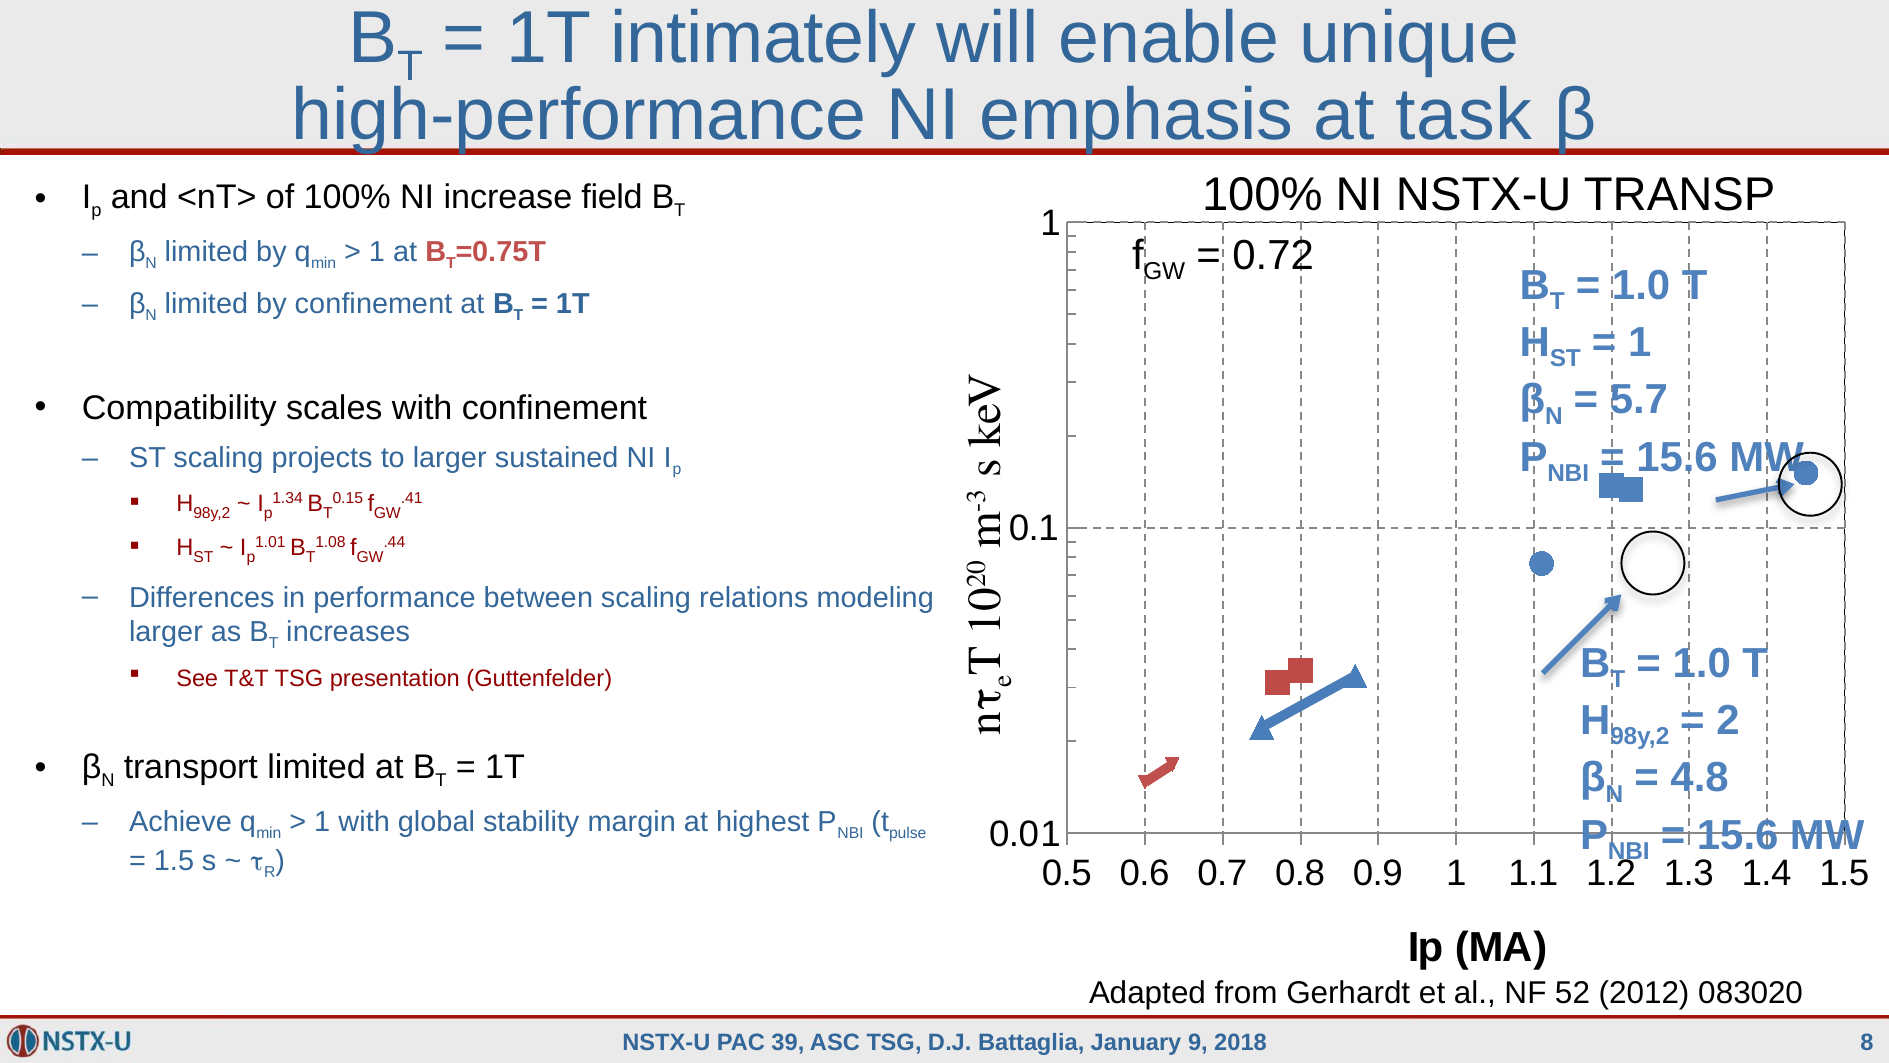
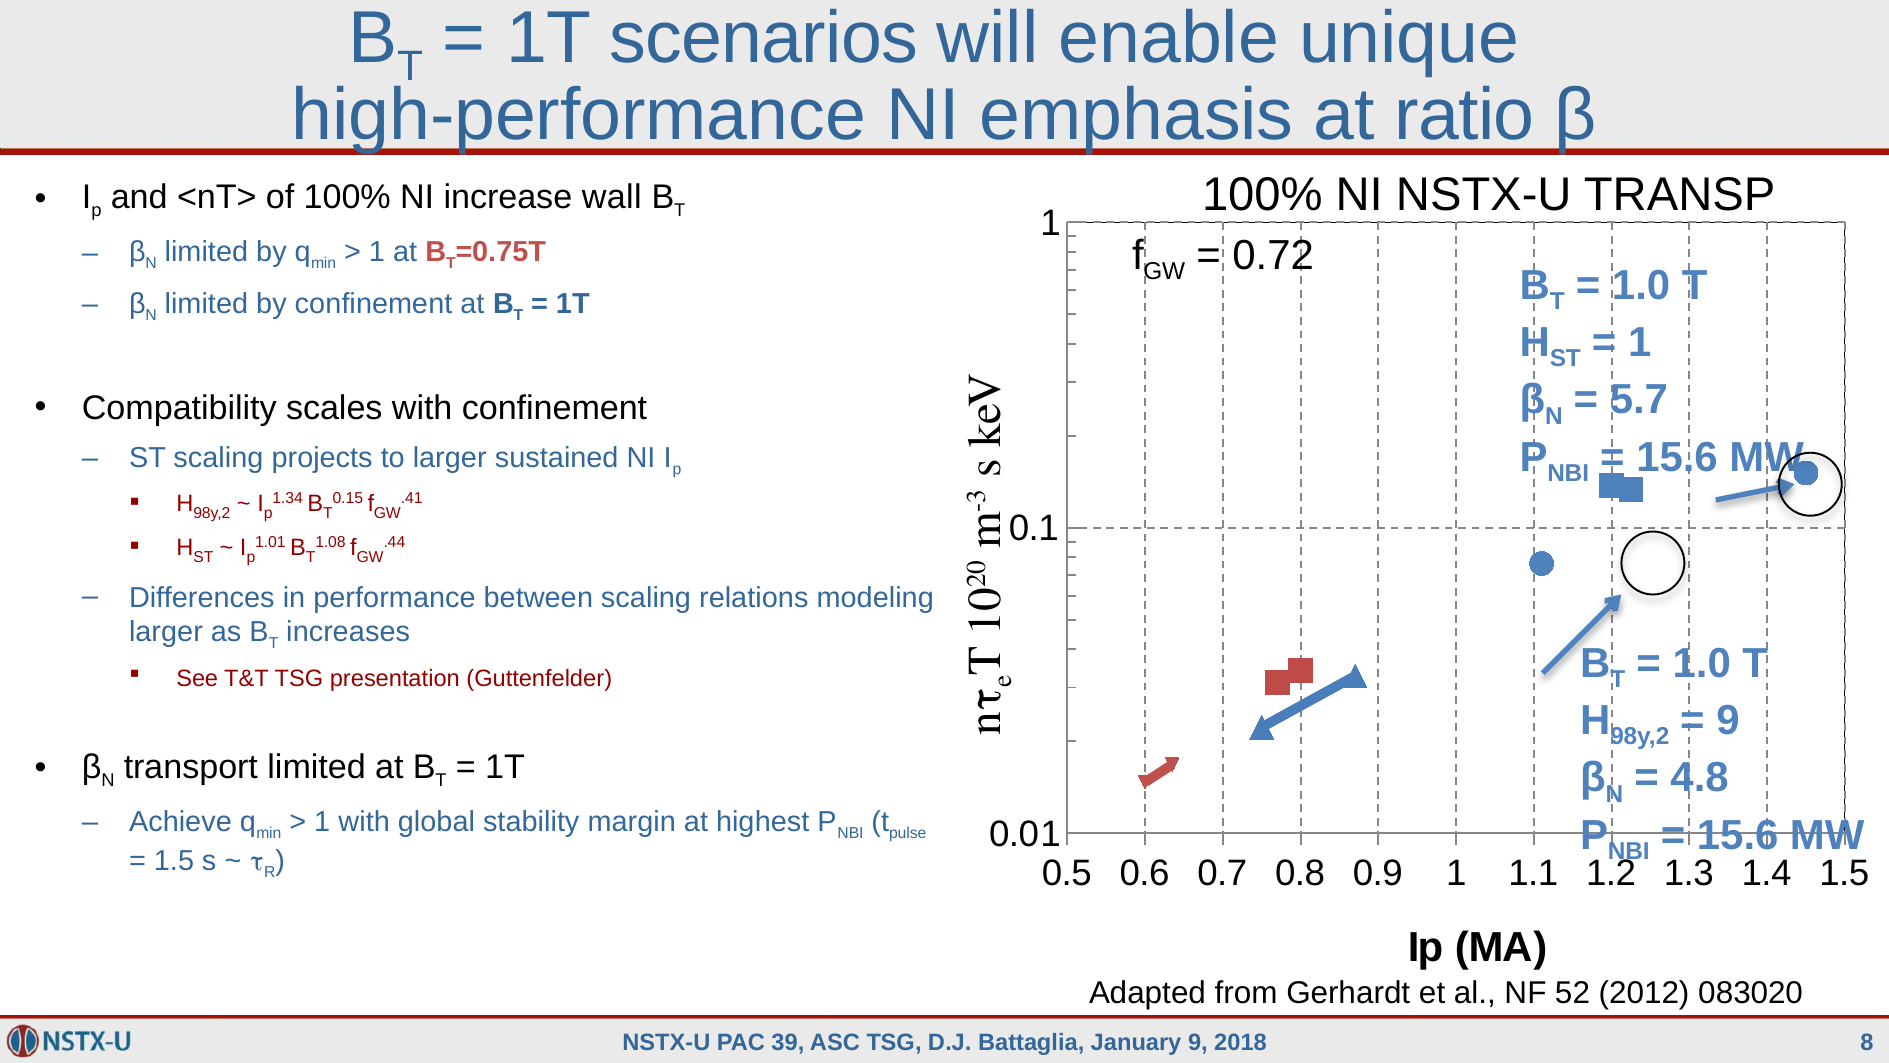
intimately: intimately -> scenarios
task: task -> ratio
field: field -> wall
2 at (1728, 720): 2 -> 9
